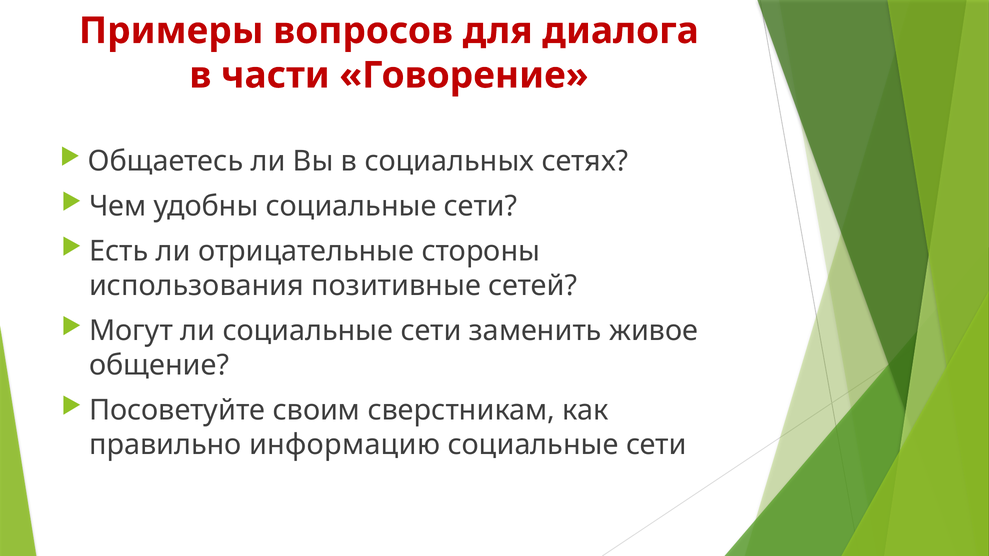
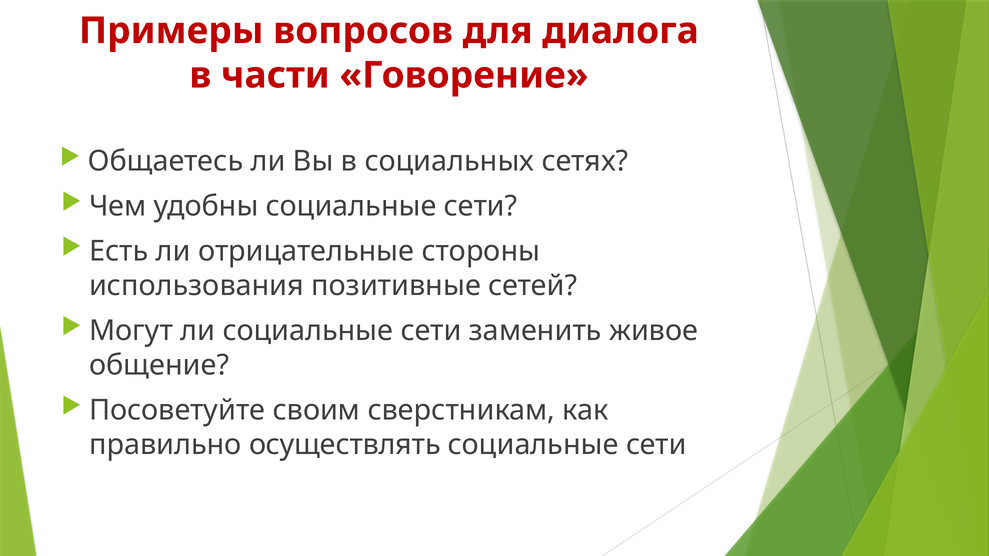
информацию: информацию -> осуществлять
